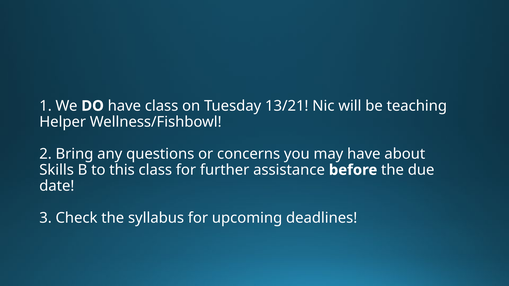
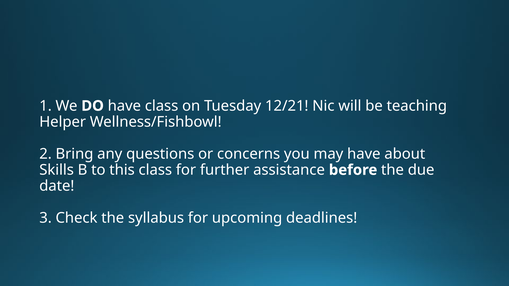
13/21: 13/21 -> 12/21
